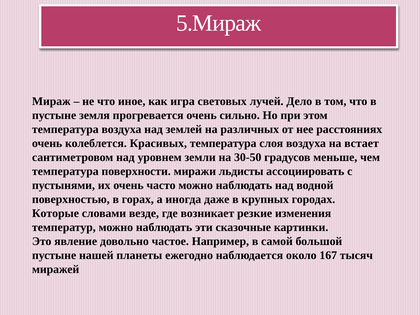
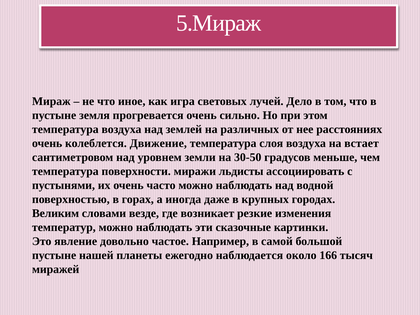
Красивых: Красивых -> Движение
Которые: Которые -> Великим
167: 167 -> 166
